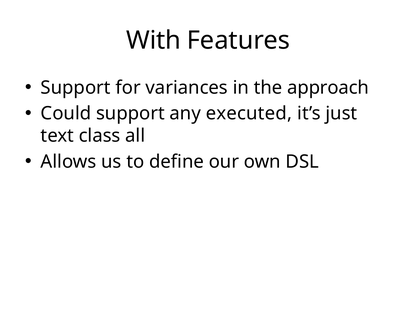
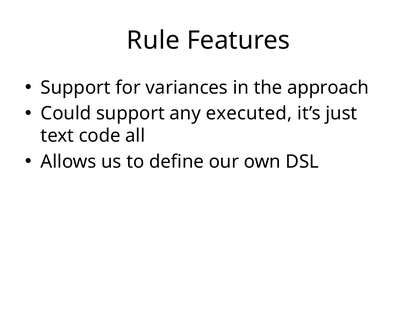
With: With -> Rule
class: class -> code
